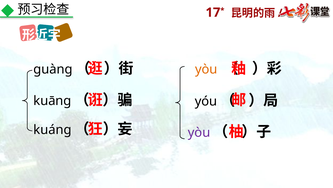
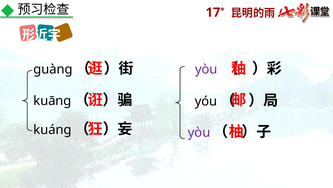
yòu at (206, 69) colour: orange -> purple
